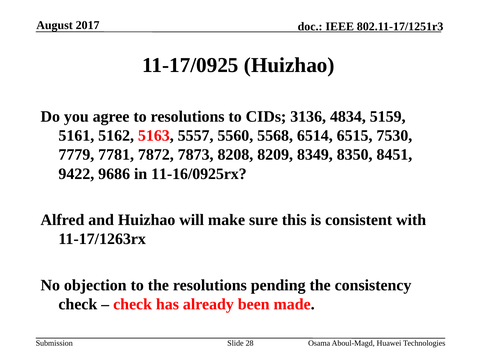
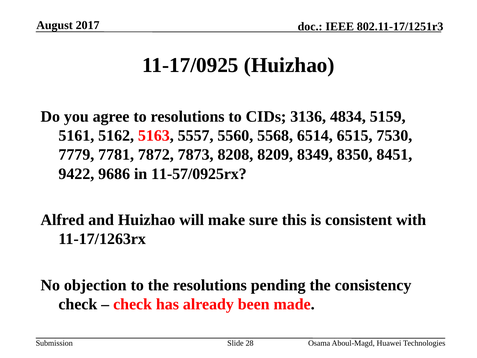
11-16/0925rx: 11-16/0925rx -> 11-57/0925rx
